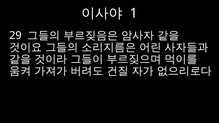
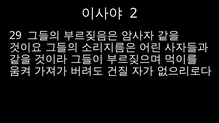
1: 1 -> 2
